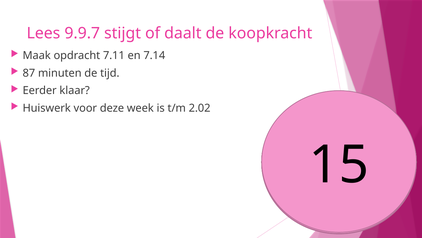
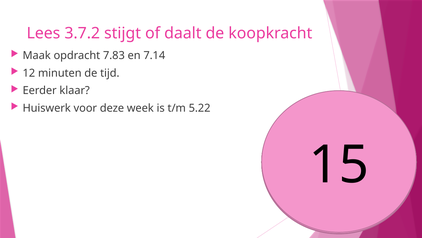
9.9.7: 9.9.7 -> 3.7.2
7.11: 7.11 -> 7.83
87 at (29, 73): 87 -> 12
2.02: 2.02 -> 5.22
